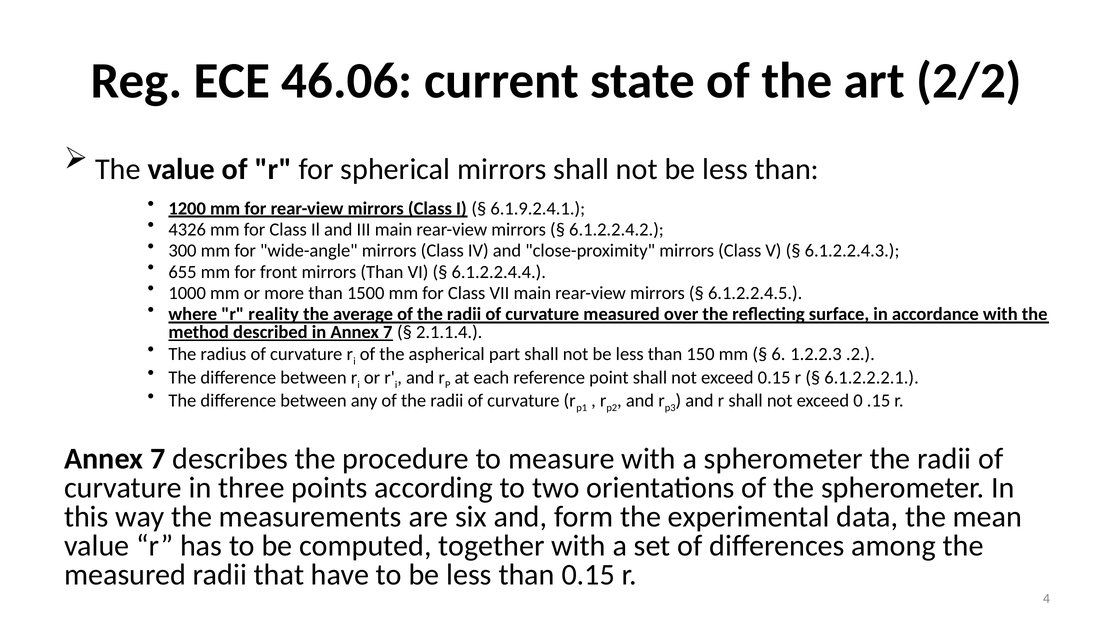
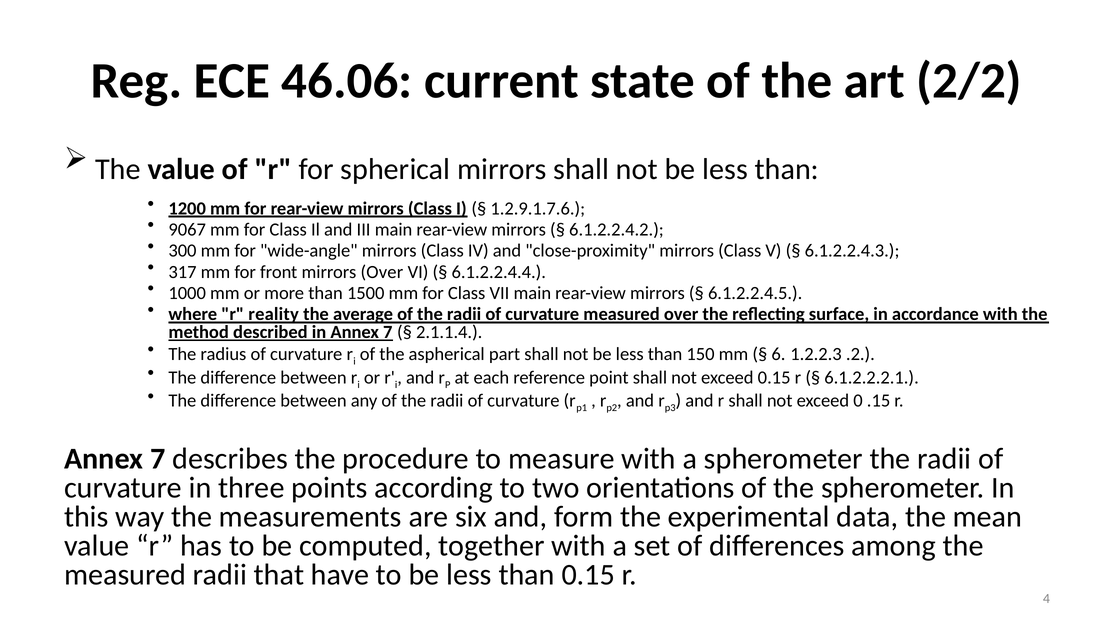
6.1.9.2.4.1: 6.1.9.2.4.1 -> 1.2.9.1.7.6
4326: 4326 -> 9067
655: 655 -> 317
mirrors Than: Than -> Over
